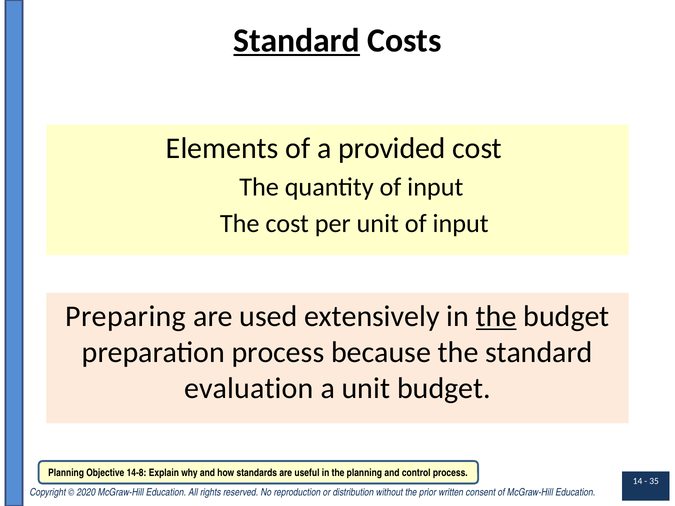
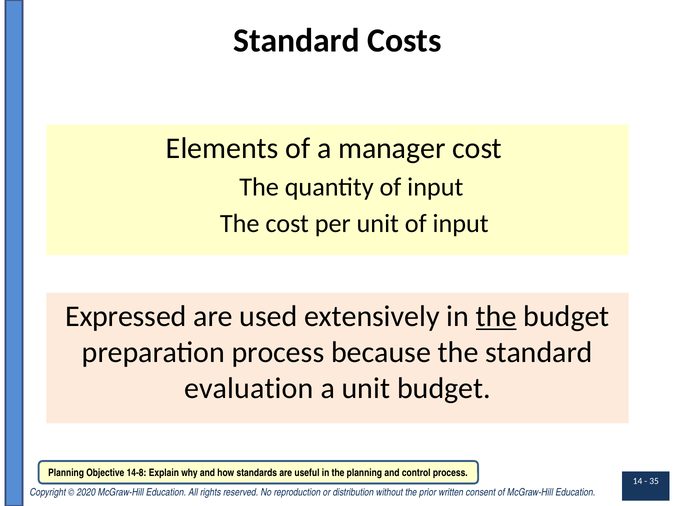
Standard at (297, 41) underline: present -> none
provided: provided -> manager
Preparing: Preparing -> Expressed
